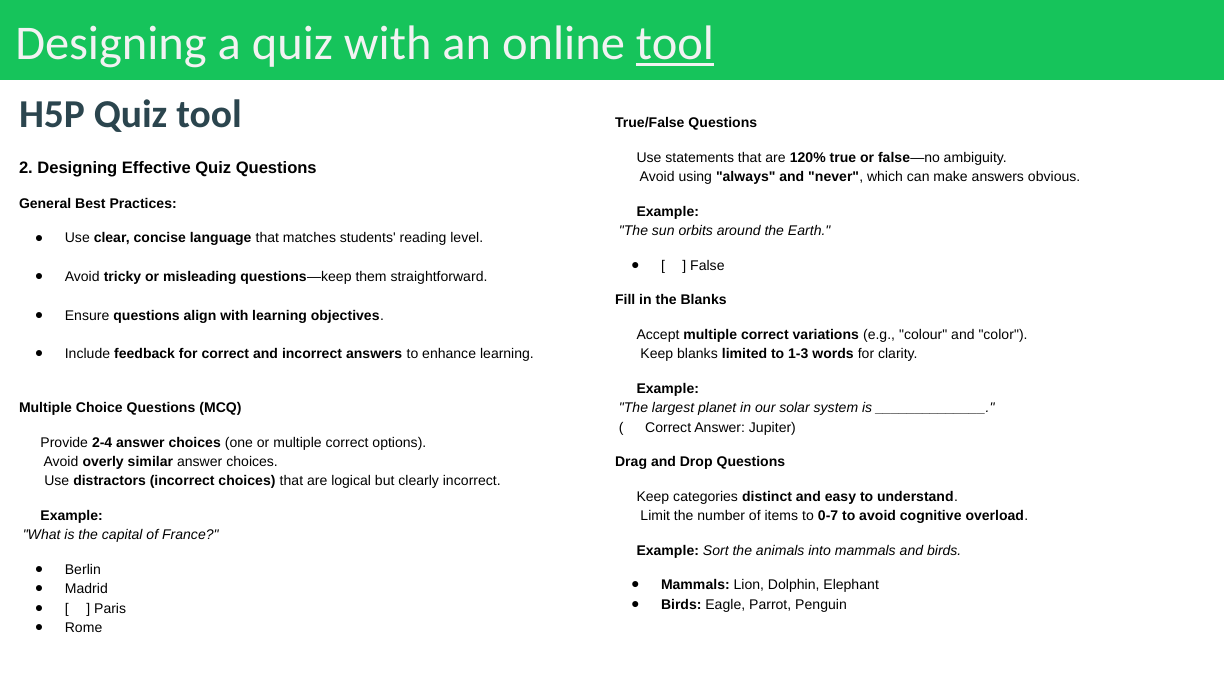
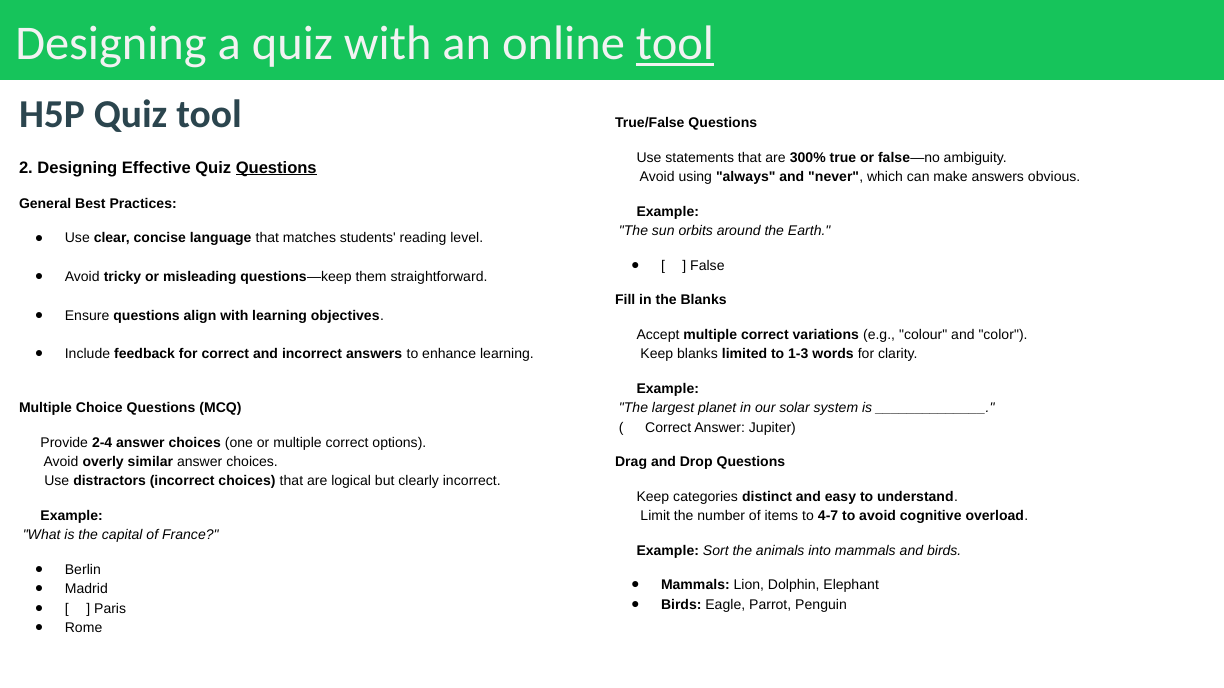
120%: 120% -> 300%
Questions at (276, 168) underline: none -> present
0-7: 0-7 -> 4-7
